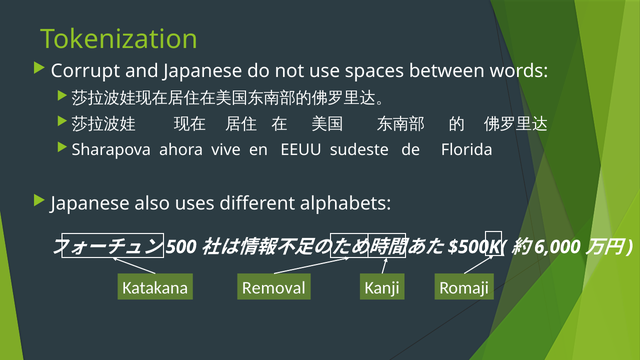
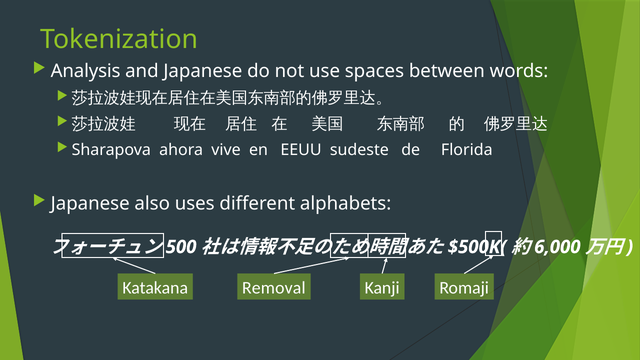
Corrupt: Corrupt -> Analysis
